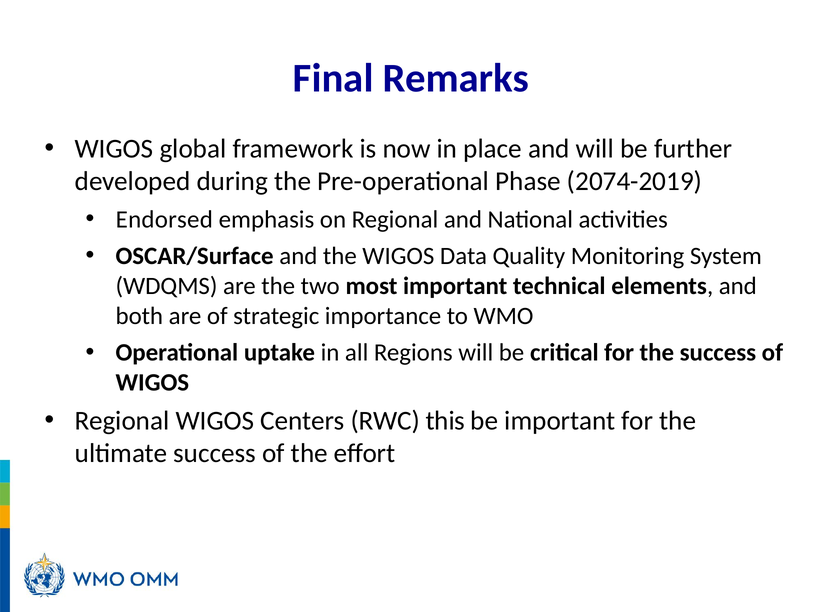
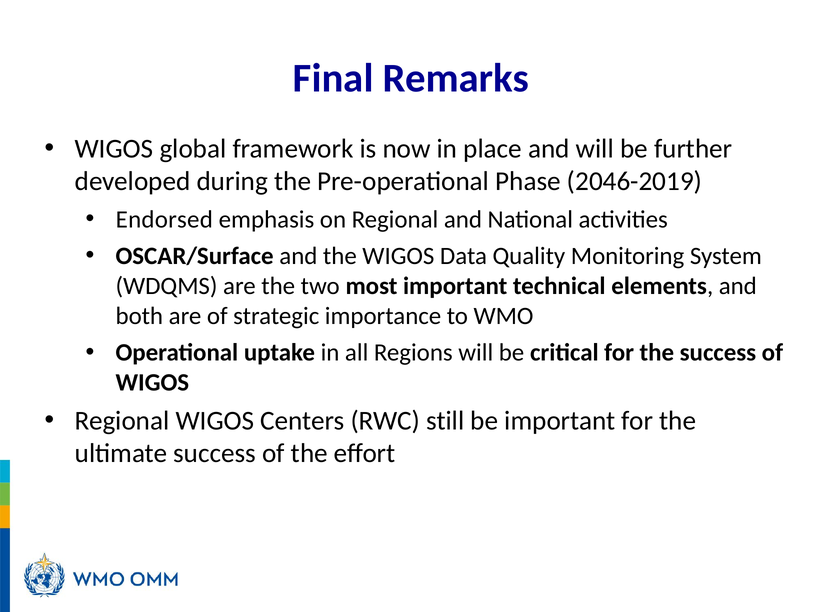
2074-2019: 2074-2019 -> 2046-2019
this: this -> still
